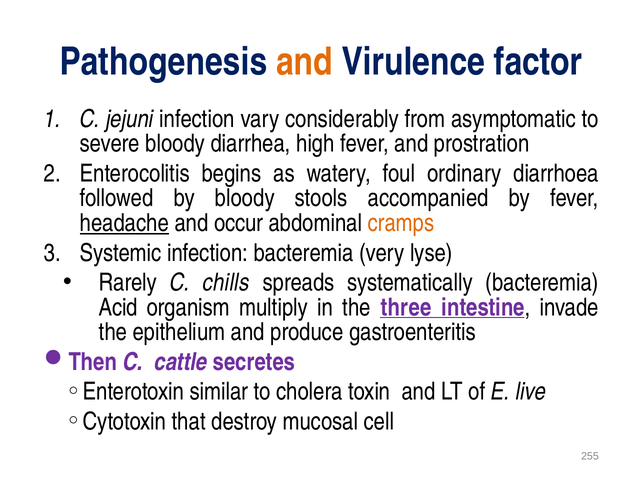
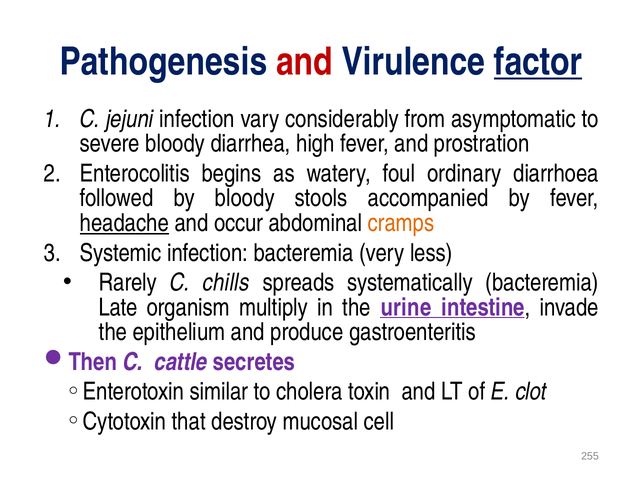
and at (304, 62) colour: orange -> red
factor underline: none -> present
lyse: lyse -> less
Acid: Acid -> Late
three: three -> urine
live: live -> clot
